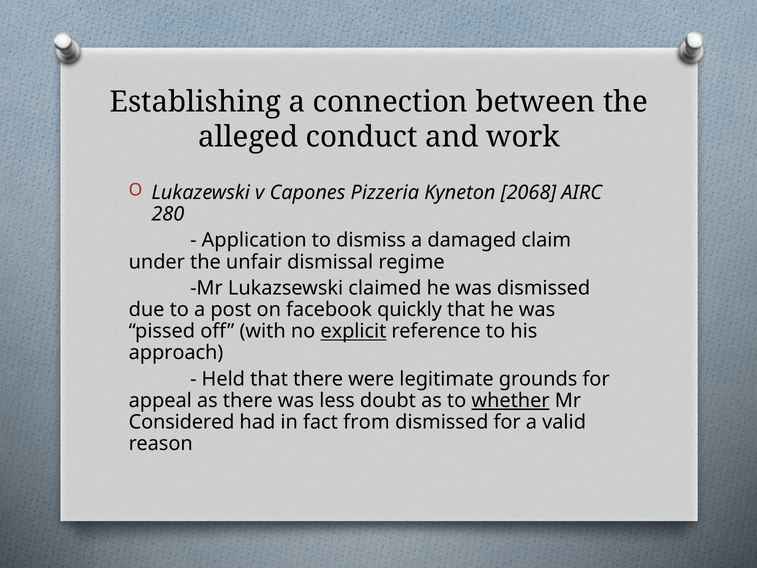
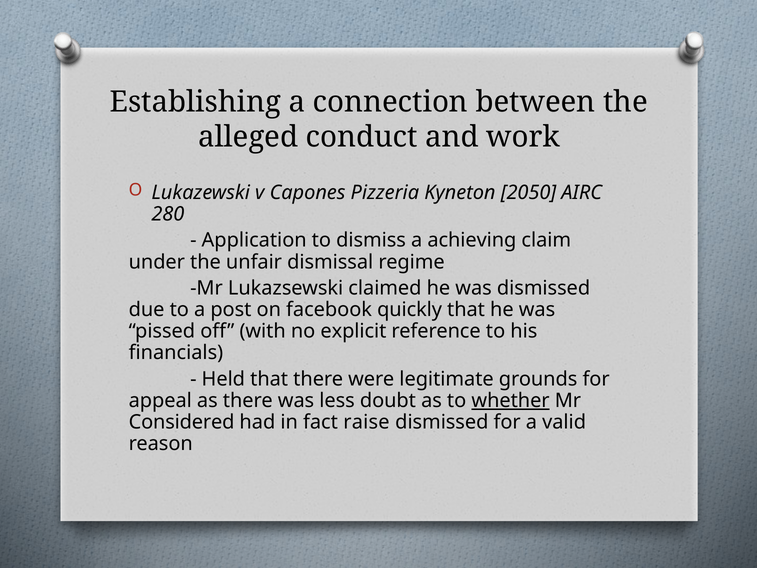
2068: 2068 -> 2050
damaged: damaged -> achieving
explicit underline: present -> none
approach: approach -> financials
from: from -> raise
